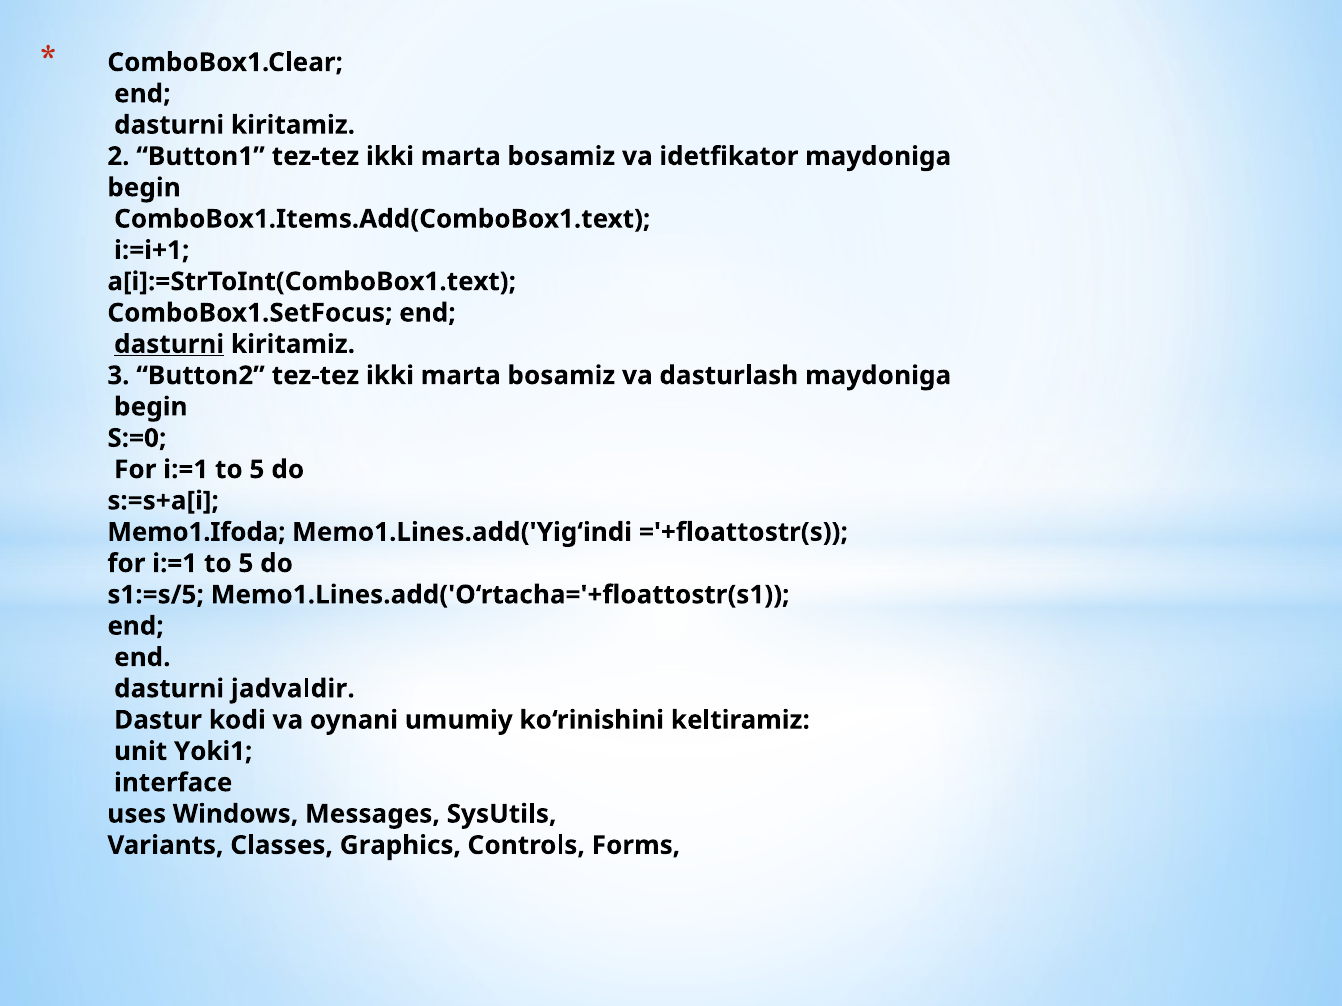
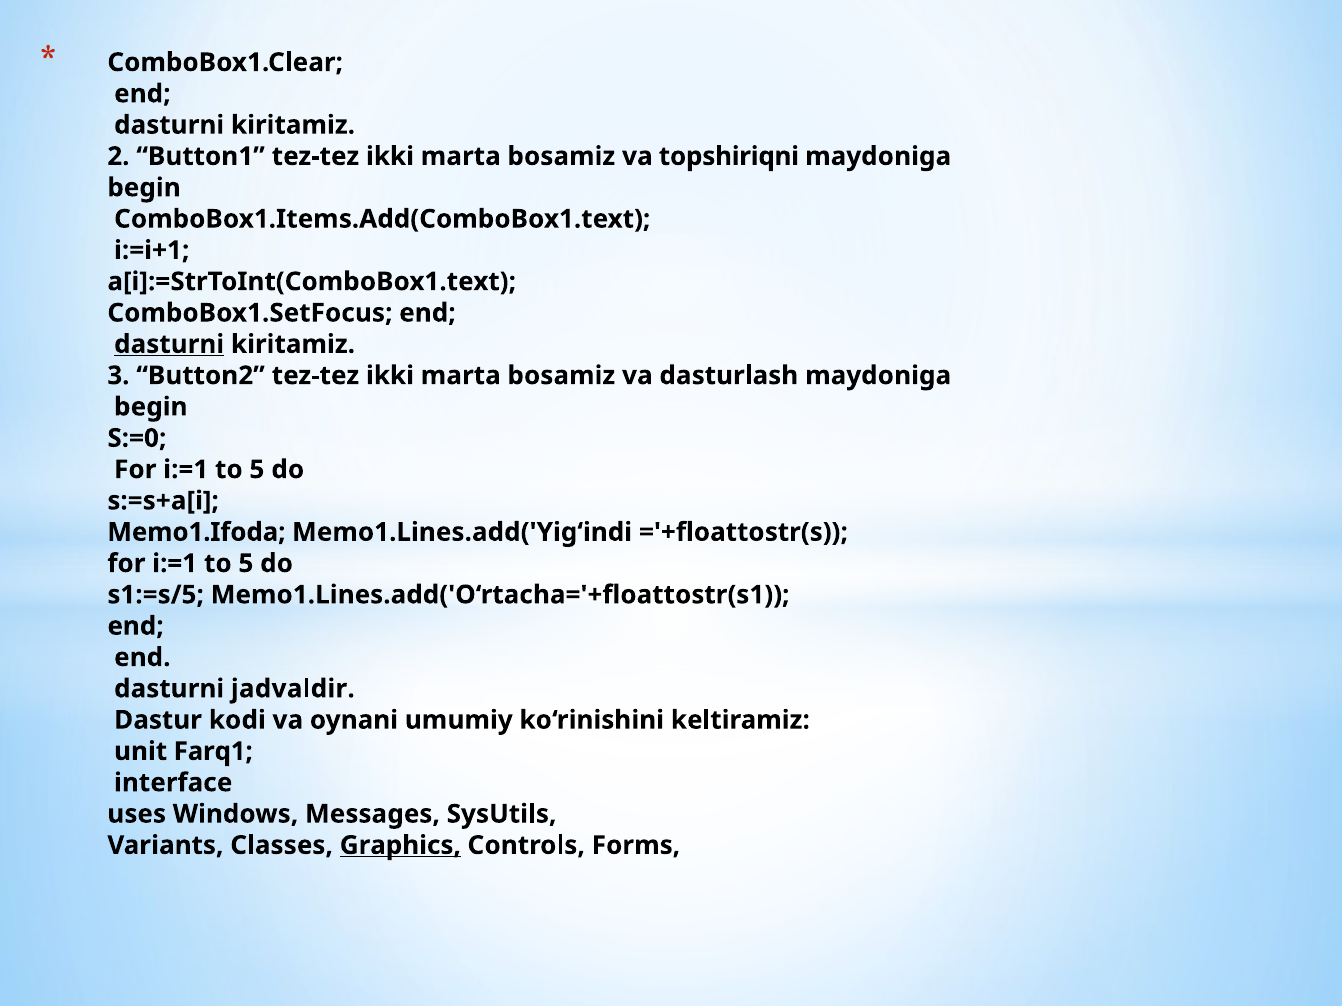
idetfikator: idetfikator -> topshiriqni
Yoki1: Yoki1 -> Farq1
Graphics underline: none -> present
